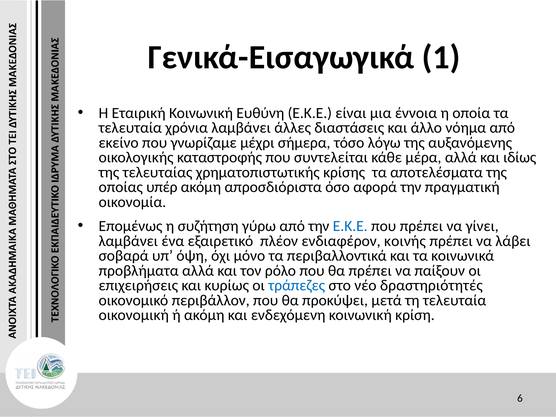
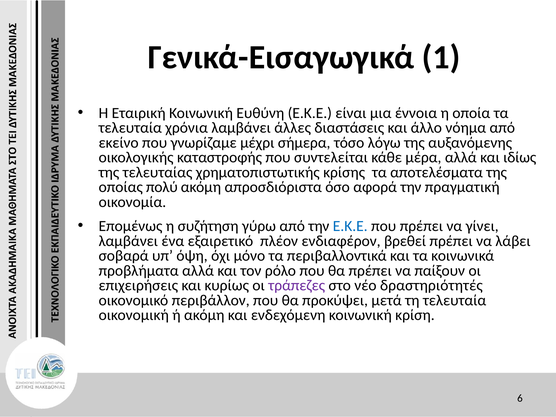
υπέρ: υπέρ -> πολύ
κοινής: κοινής -> βρεθεί
τράπεζες colour: blue -> purple
